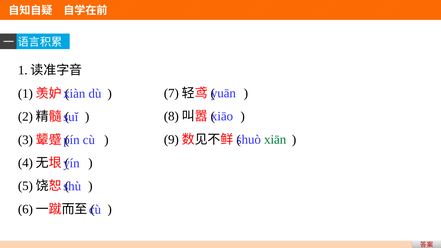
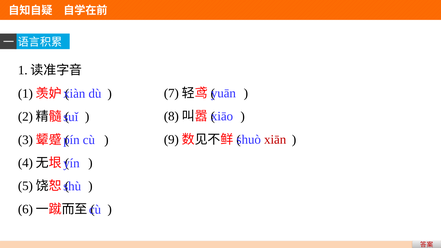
xiān colour: green -> red
